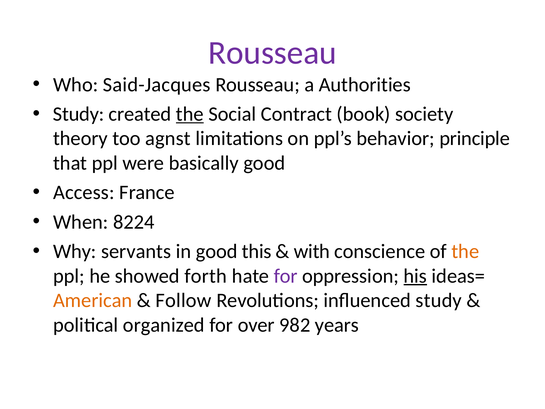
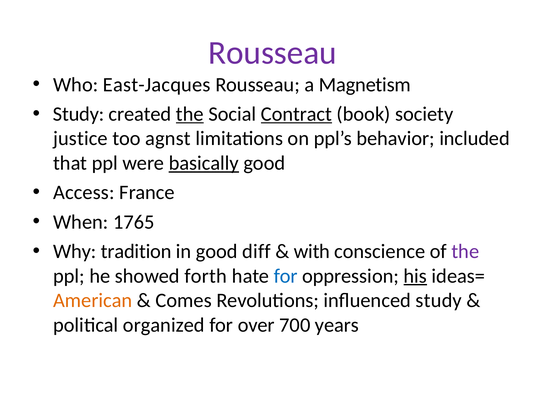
Said-Jacques: Said-Jacques -> East-Jacques
Authorities: Authorities -> Magnetism
Contract underline: none -> present
theory: theory -> justice
principle: principle -> included
basically underline: none -> present
8224: 8224 -> 1765
servants: servants -> tradition
this: this -> diff
the at (465, 251) colour: orange -> purple
for at (286, 276) colour: purple -> blue
Follow: Follow -> Comes
982: 982 -> 700
